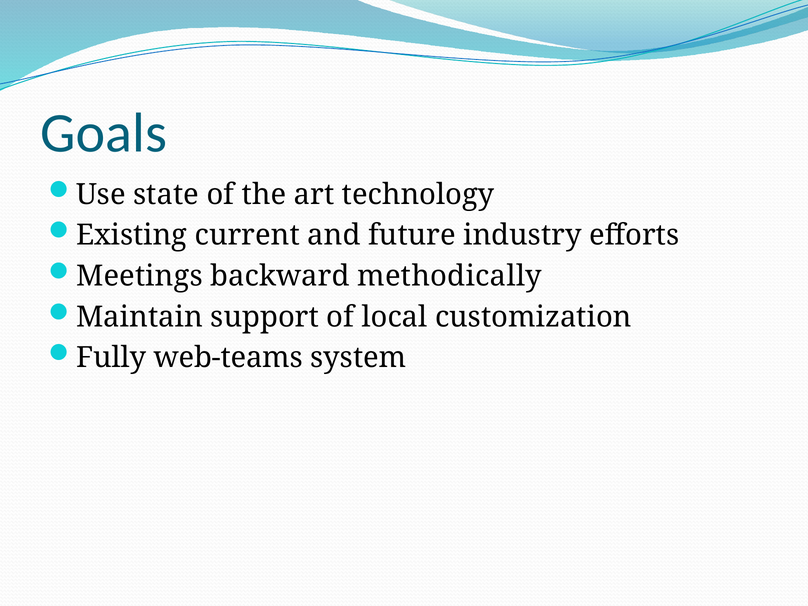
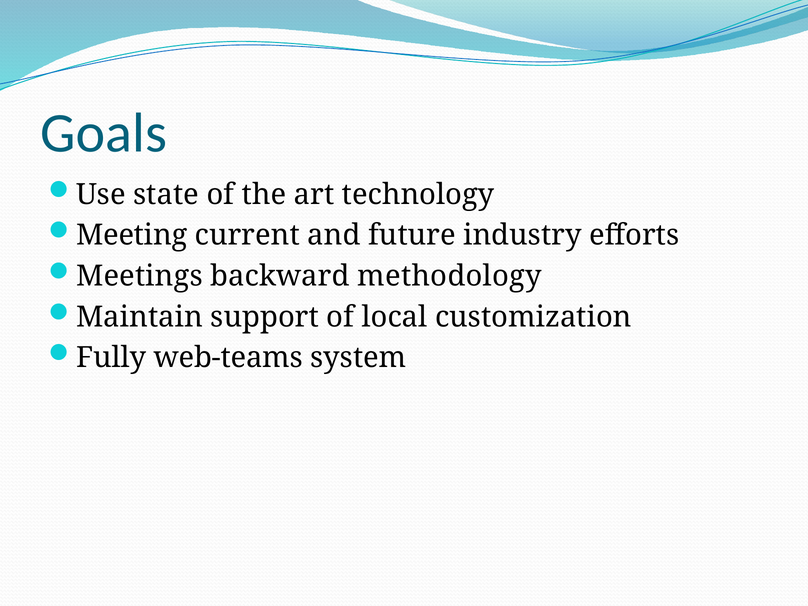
Existing: Existing -> Meeting
methodically: methodically -> methodology
